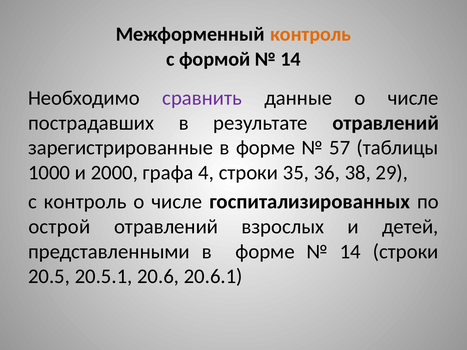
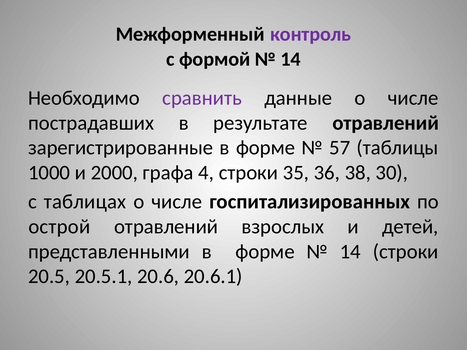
контроль at (311, 34) colour: orange -> purple
29: 29 -> 30
с контроль: контроль -> таблицах
